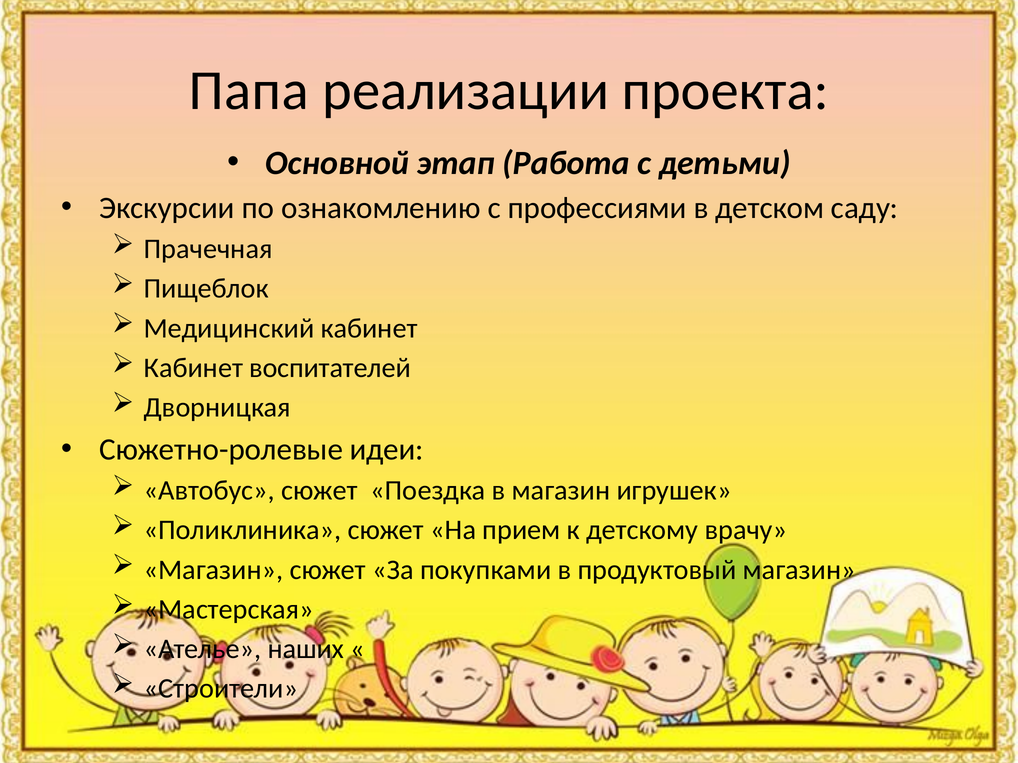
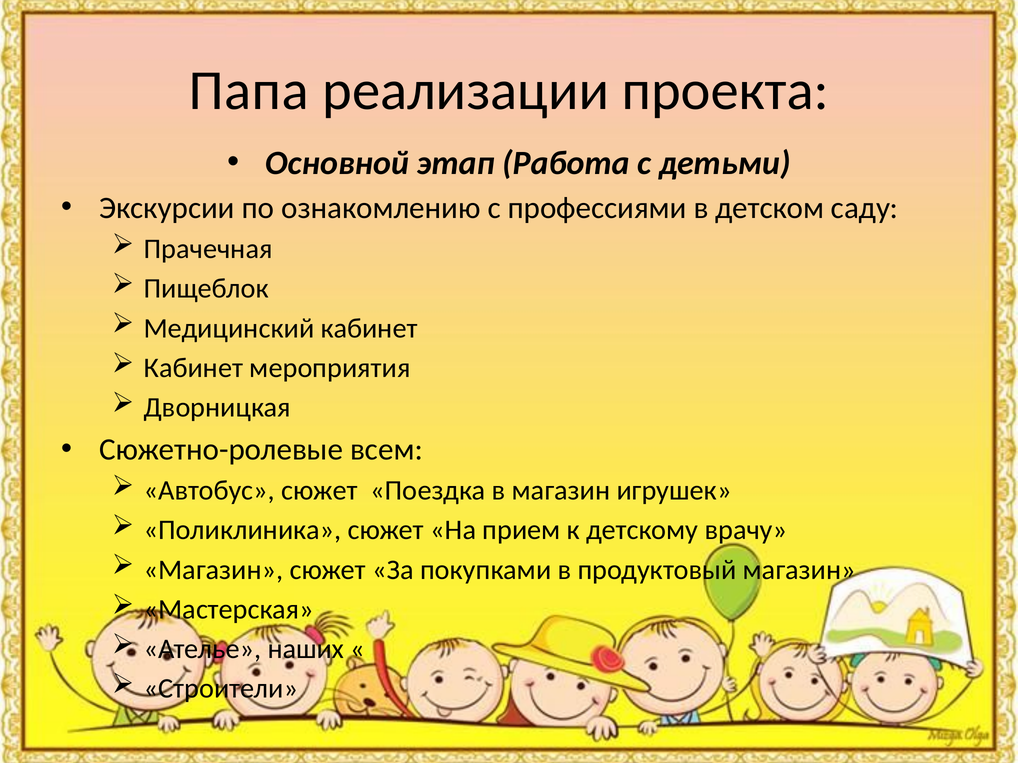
воспитателей: воспитателей -> мероприятия
идеи: идеи -> всем
